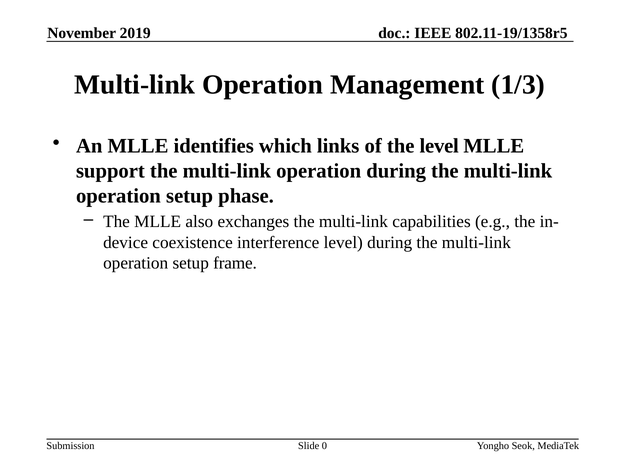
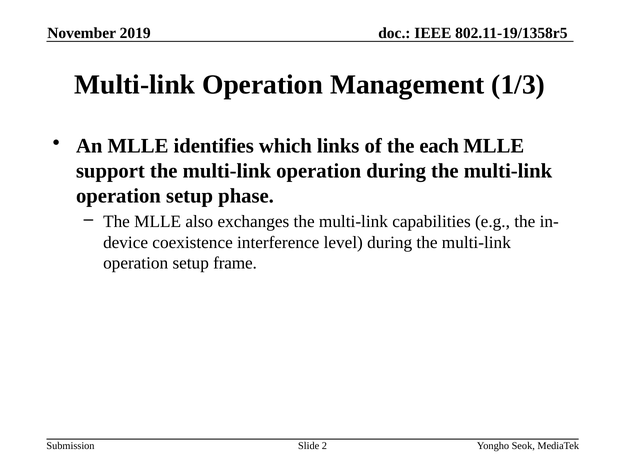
the level: level -> each
0: 0 -> 2
